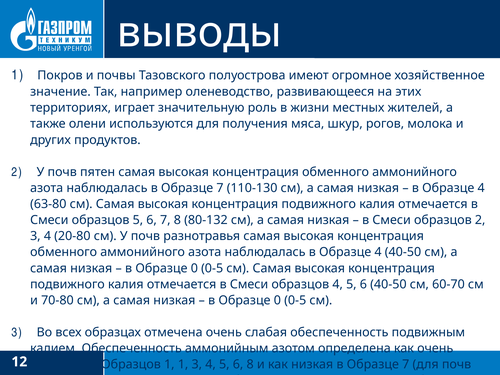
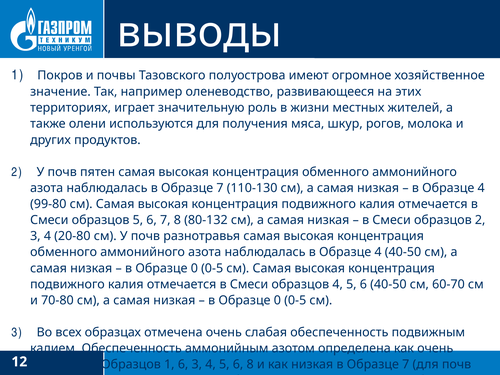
63-80: 63-80 -> 99-80
1 1: 1 -> 6
